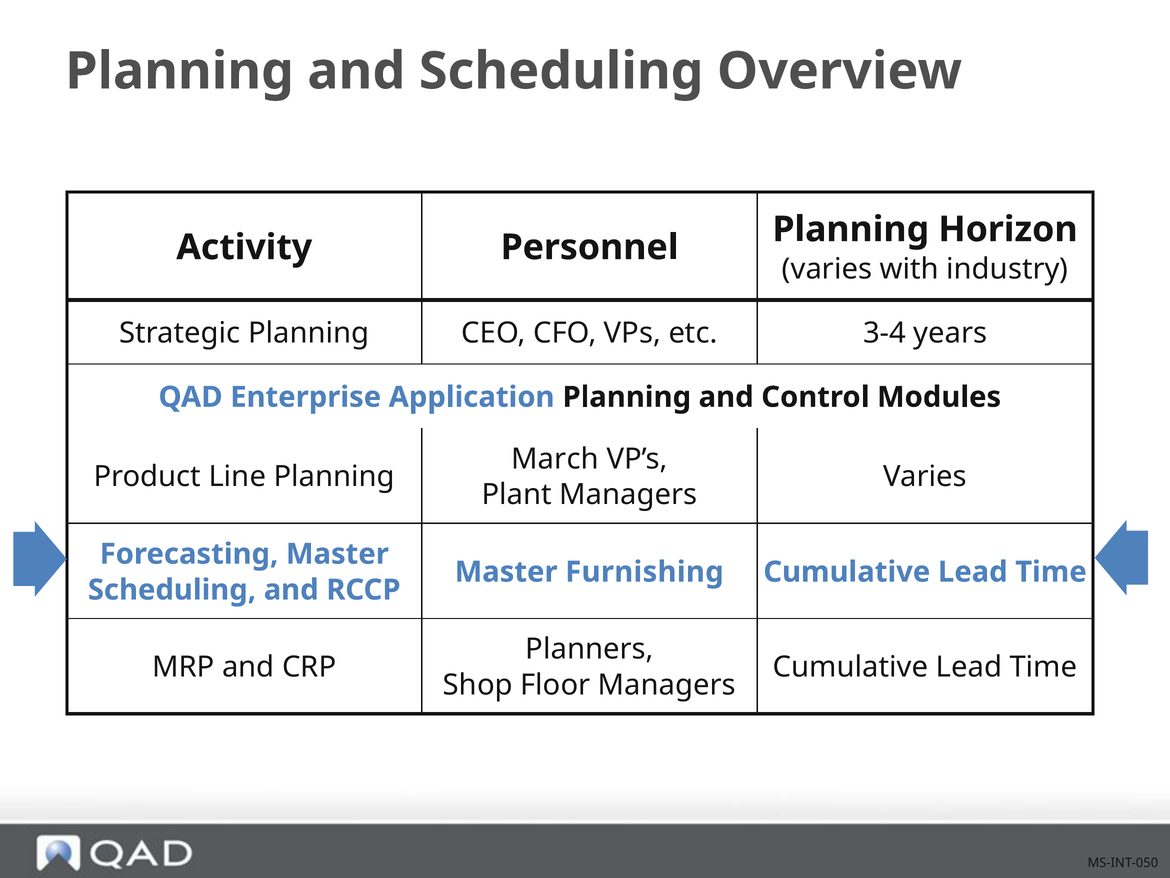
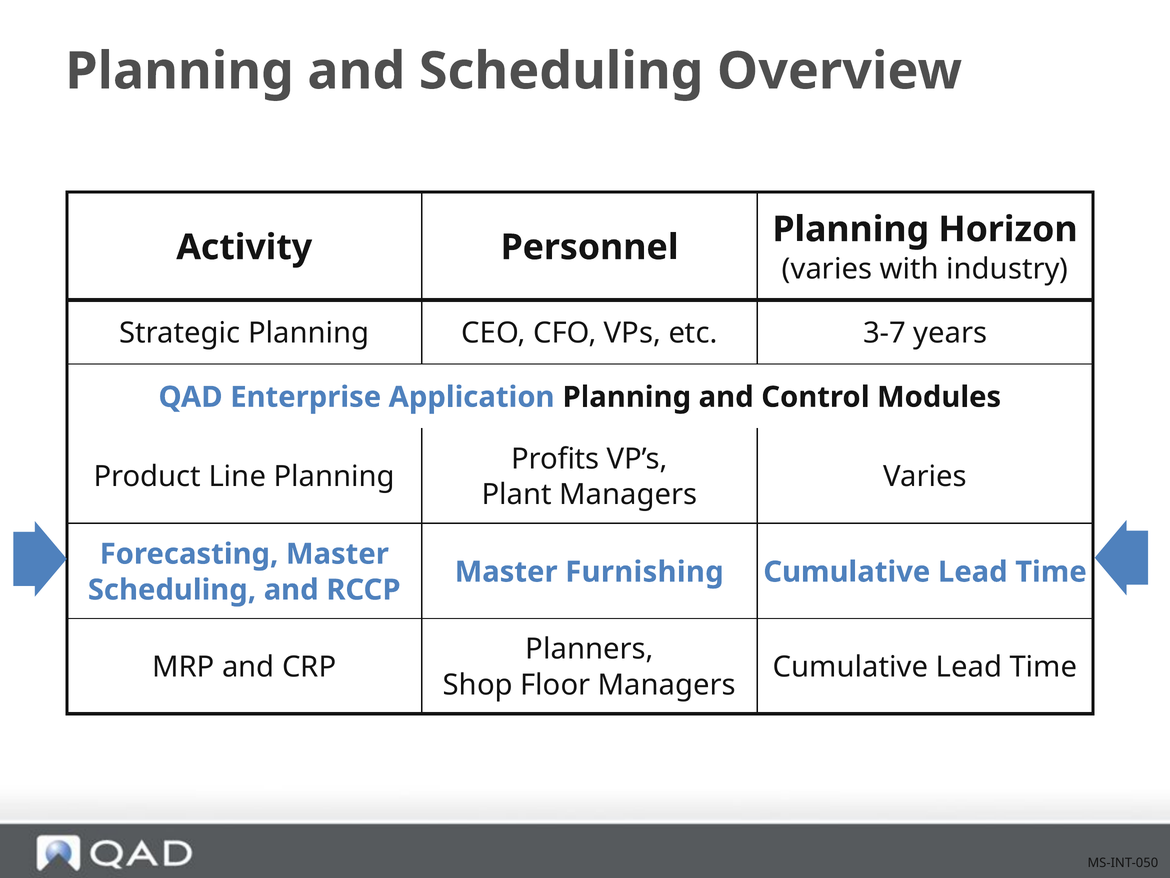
3-4: 3-4 -> 3-7
March: March -> Profits
